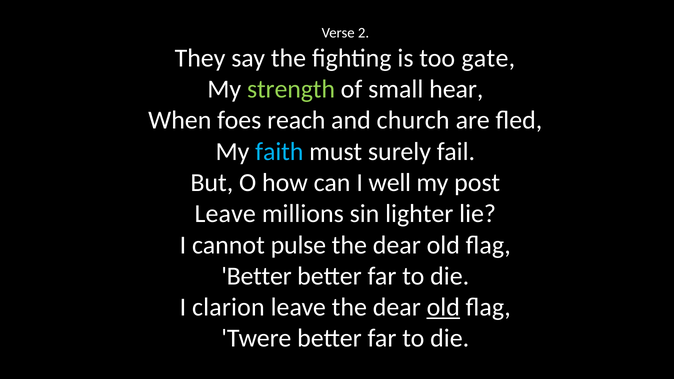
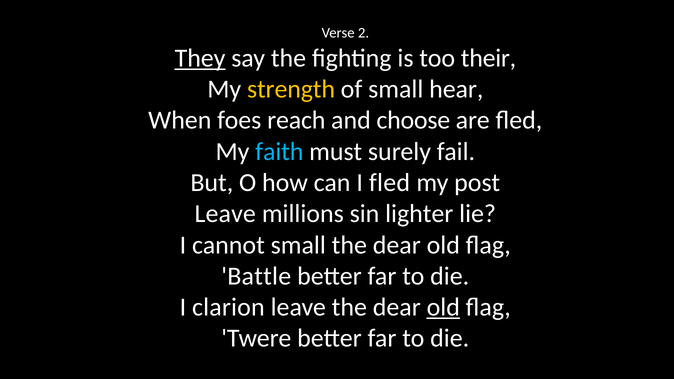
They underline: none -> present
gate: gate -> their
strength colour: light green -> yellow
church: church -> choose
I well: well -> fled
cannot pulse: pulse -> small
Better at (256, 276): Better -> Battle
